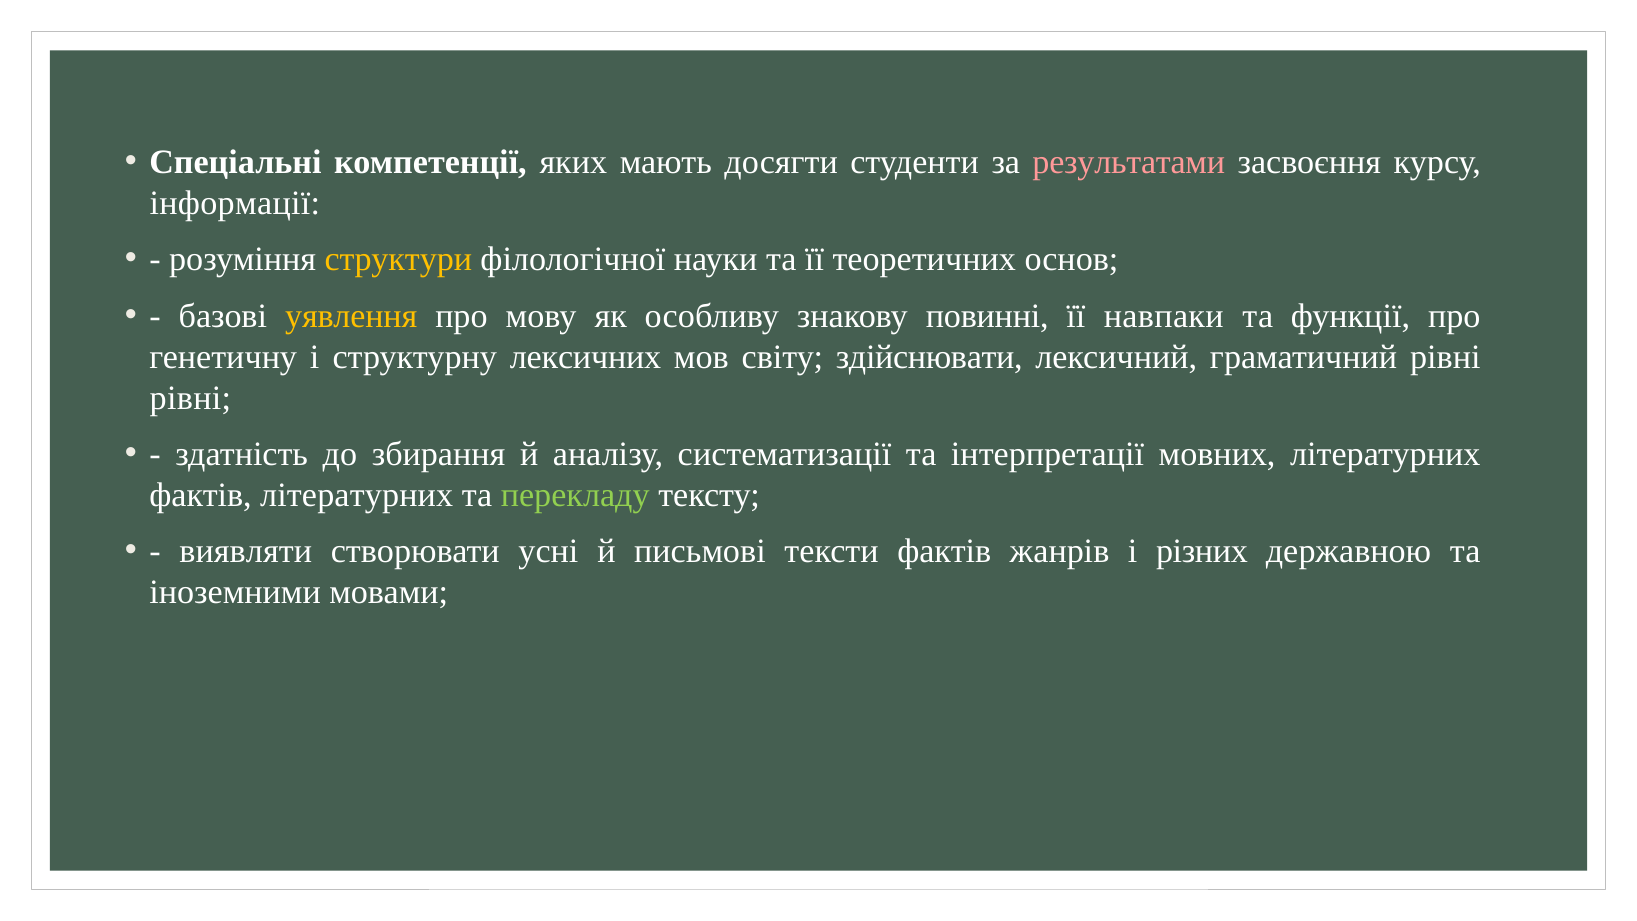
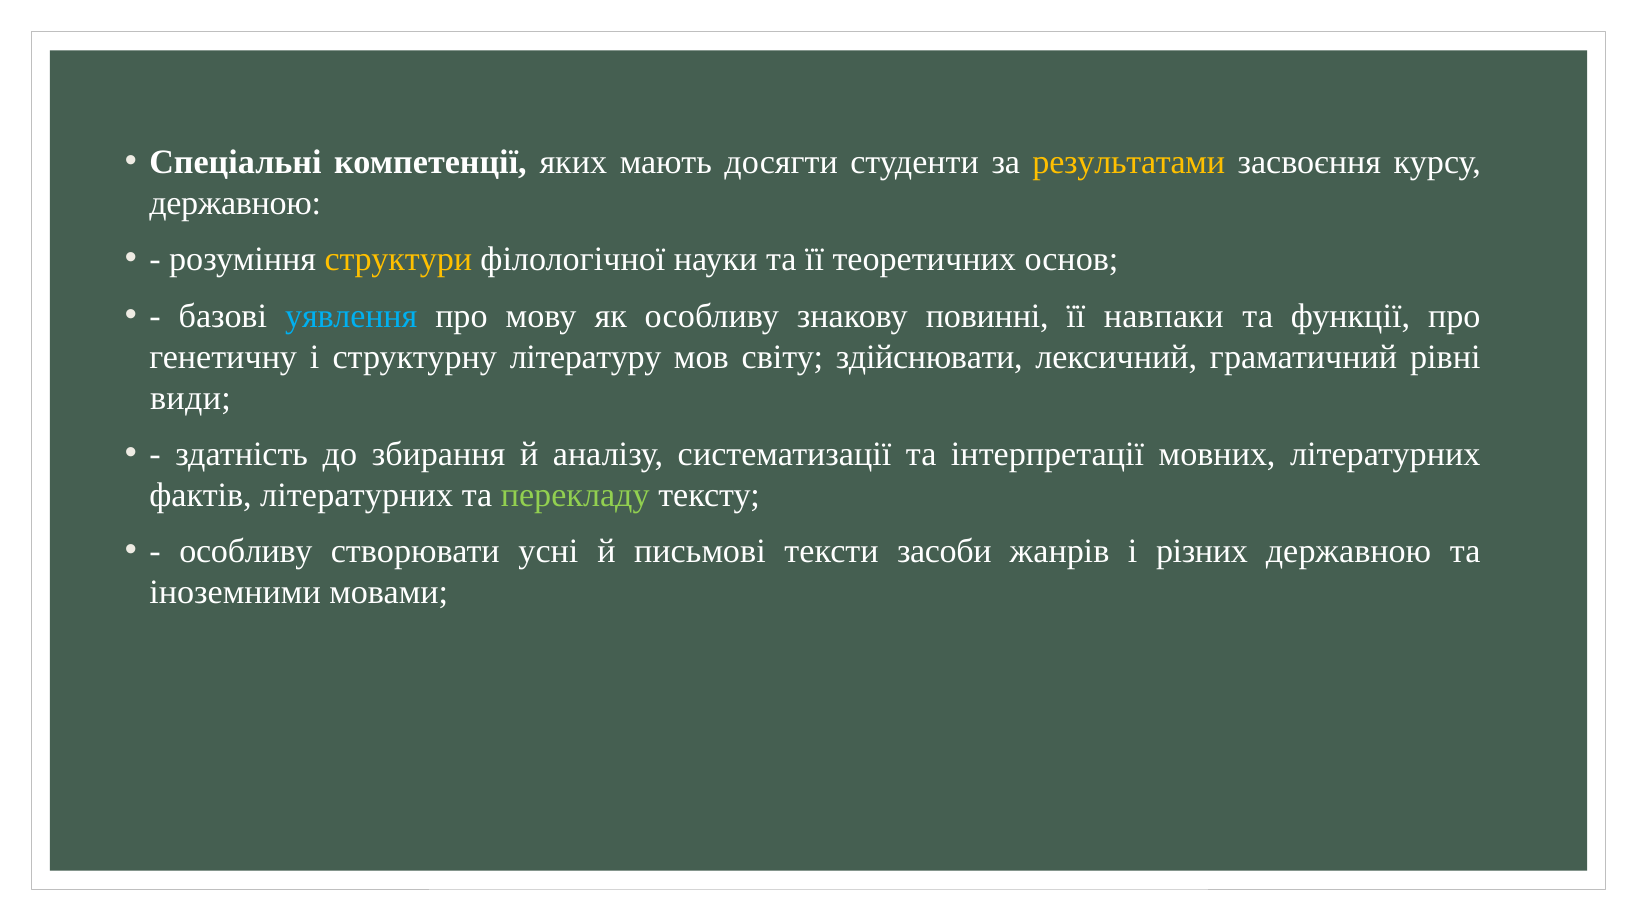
результатами colour: pink -> yellow
інформації at (235, 203): інформації -> державною
уявлення colour: yellow -> light blue
лексичних: лексичних -> літературу
рівні at (190, 398): рівні -> види
виявляти at (246, 551): виявляти -> особливу
тексти фактів: фактів -> засоби
